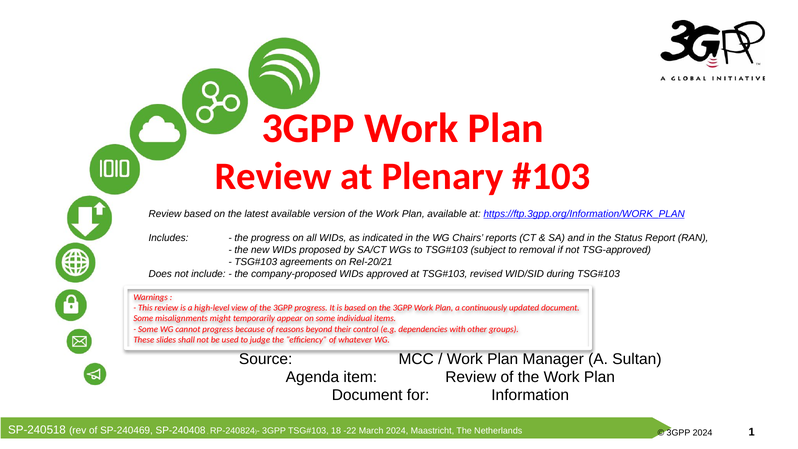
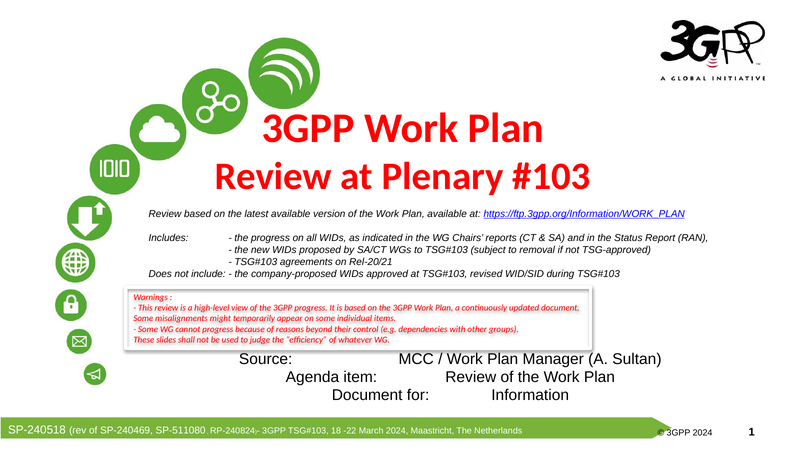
SP-240408: SP-240408 -> SP-511080
